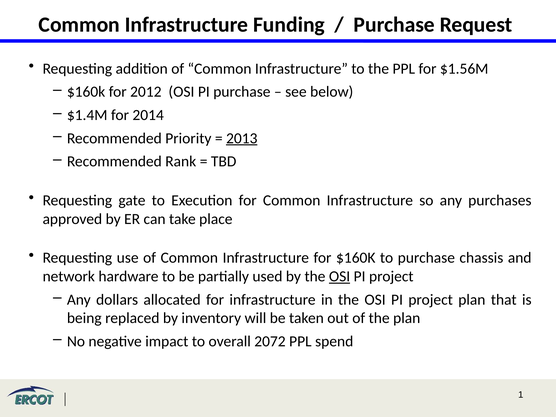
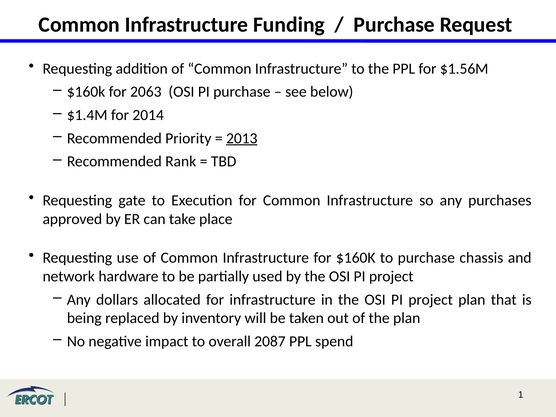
2012: 2012 -> 2063
OSI at (340, 276) underline: present -> none
2072: 2072 -> 2087
